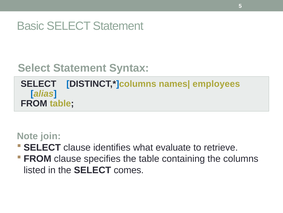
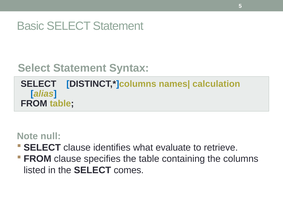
employees: employees -> calculation
join: join -> null
